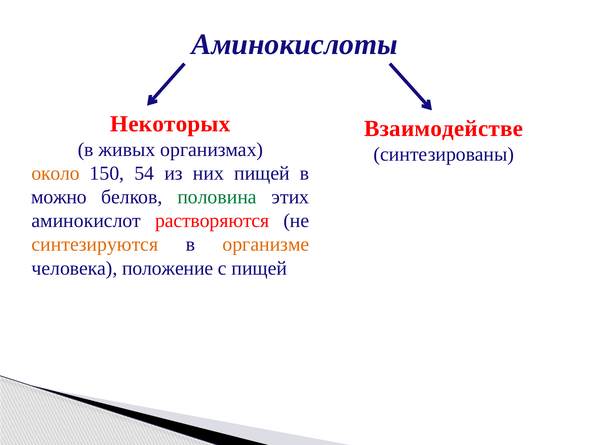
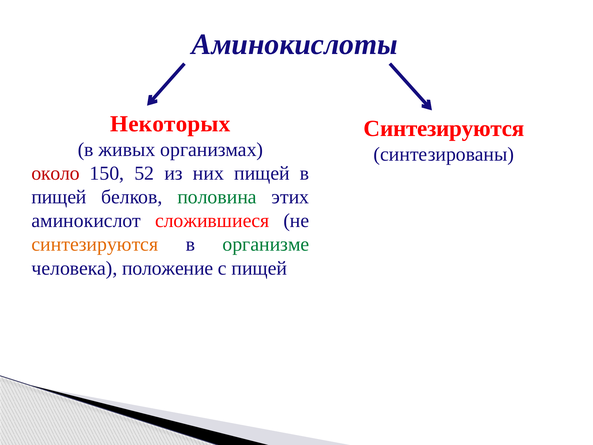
Взаимодействе at (444, 129): Взаимодействе -> Синтезируются
около colour: orange -> red
54: 54 -> 52
можно at (59, 197): можно -> пищей
растворяются: растворяются -> сложившиеся
организме colour: orange -> green
